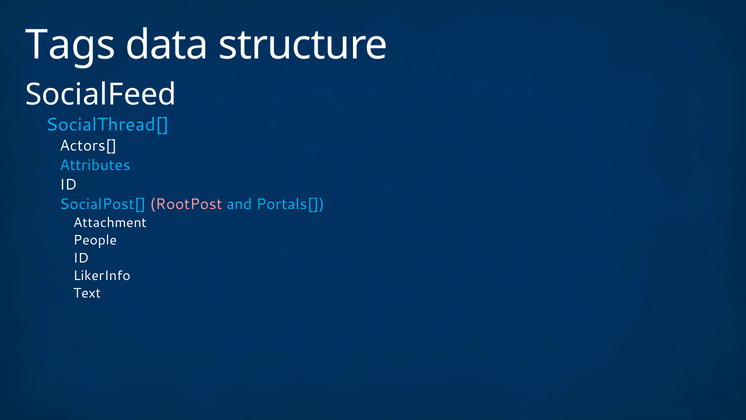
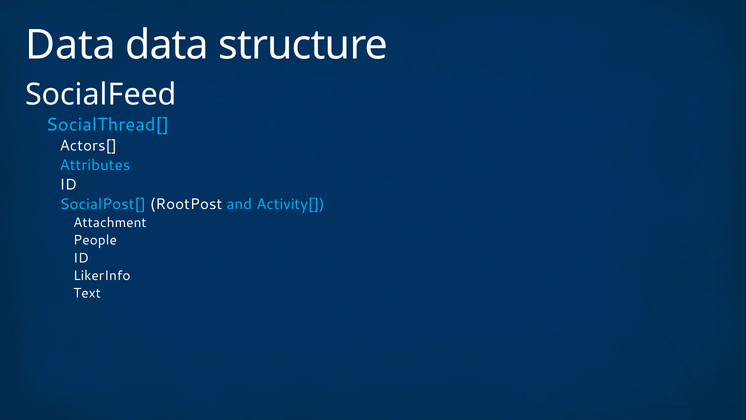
Tags at (71, 45): Tags -> Data
RootPost colour: pink -> white
Portals[: Portals[ -> Activity[
